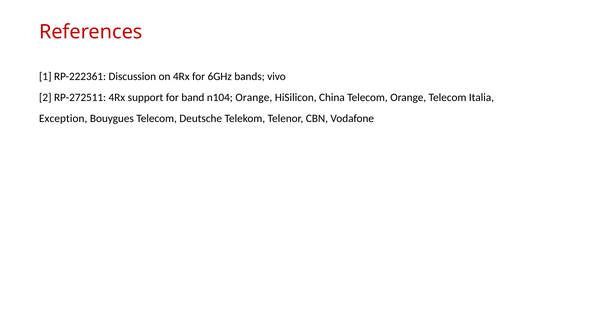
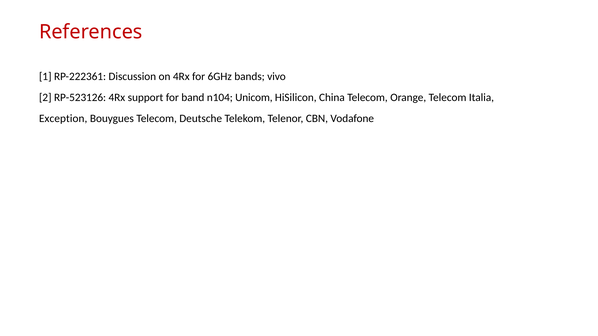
RP-272511: RP-272511 -> RP-523126
n104 Orange: Orange -> Unicom
